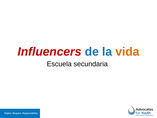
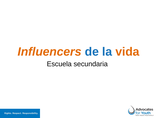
Influencers colour: red -> orange
